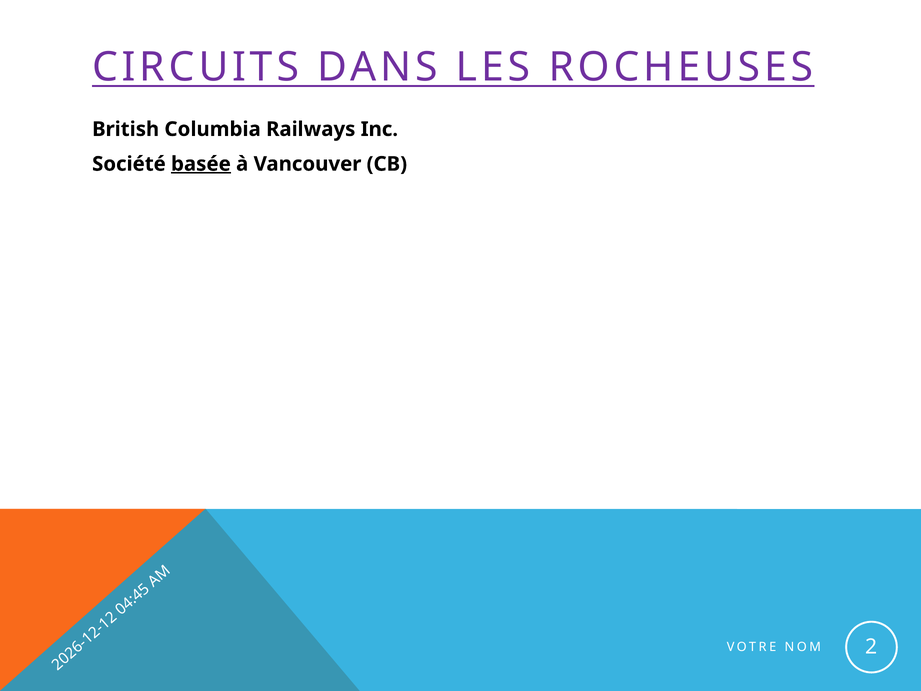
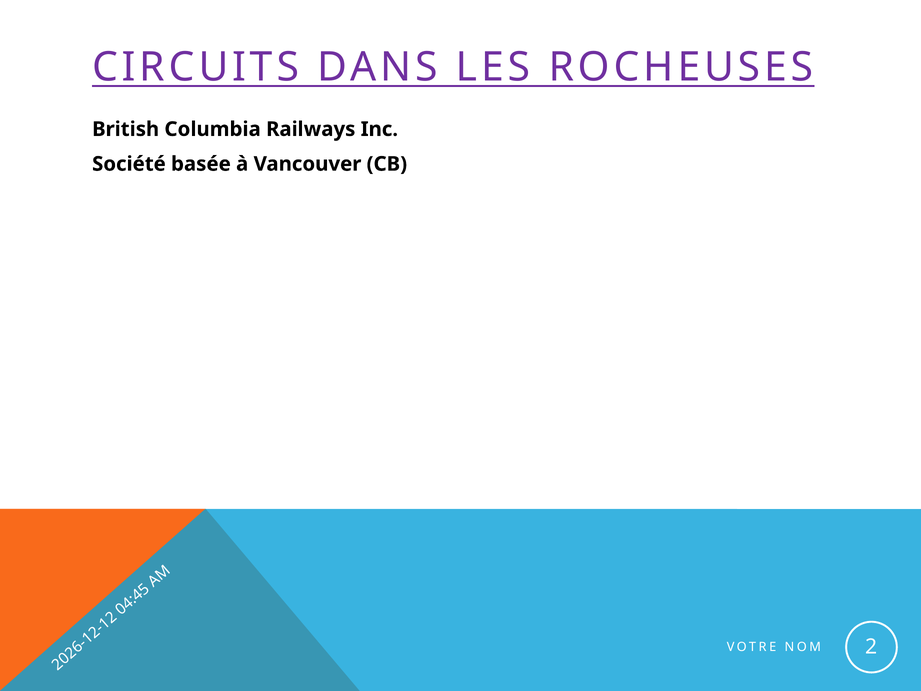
basée underline: present -> none
